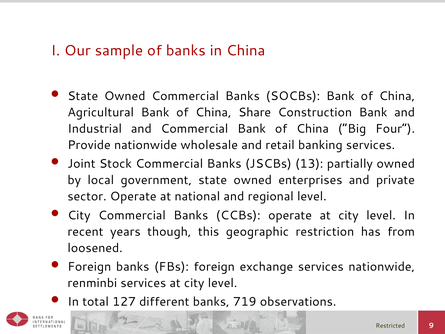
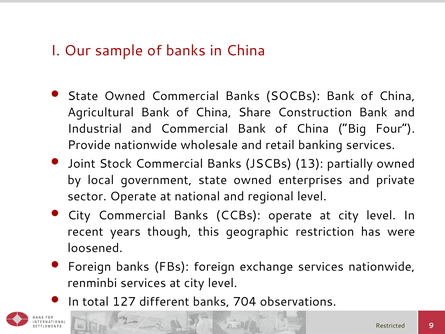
from: from -> were
719: 719 -> 704
